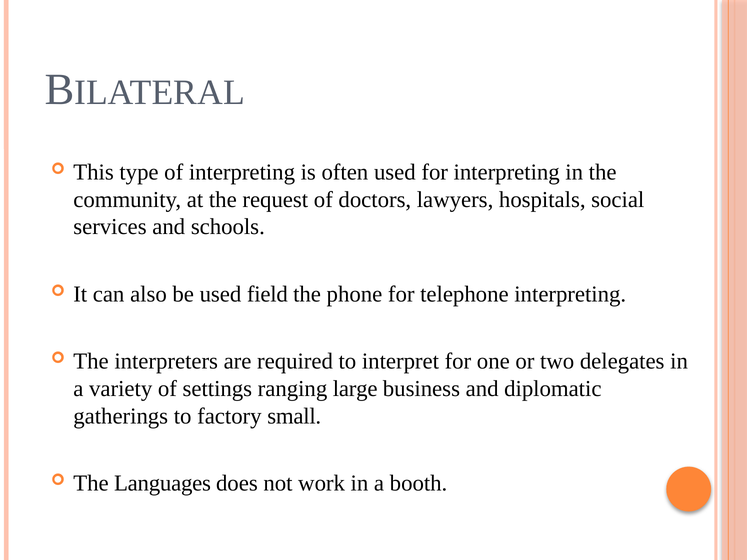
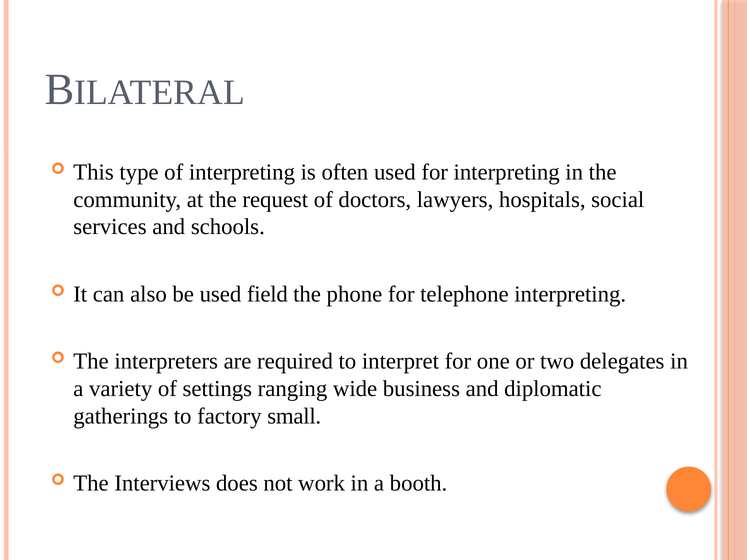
large: large -> wide
Languages: Languages -> Interviews
